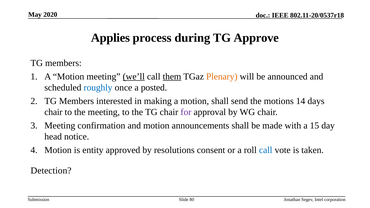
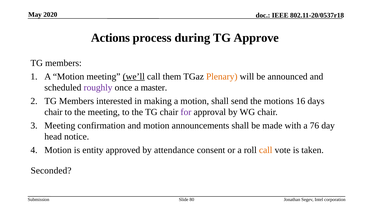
Applies: Applies -> Actions
them underline: present -> none
roughly colour: blue -> purple
posted: posted -> master
14: 14 -> 16
15: 15 -> 76
resolutions: resolutions -> attendance
call at (266, 150) colour: blue -> orange
Detection: Detection -> Seconded
